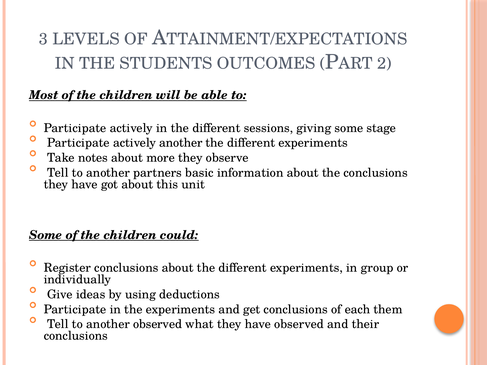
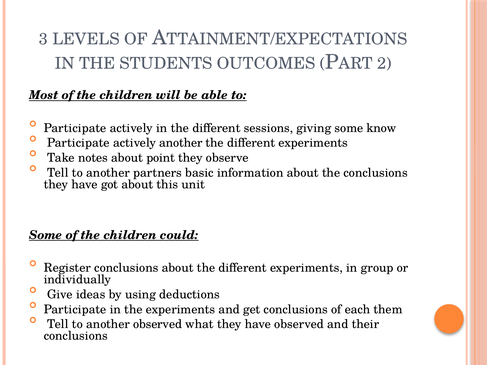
stage: stage -> know
more: more -> point
